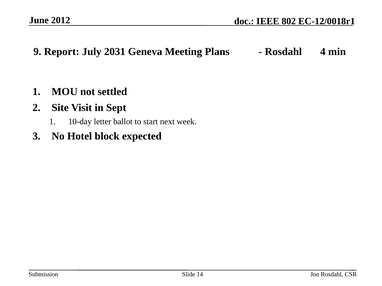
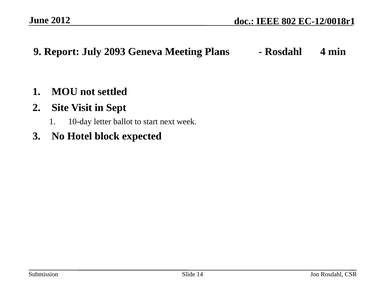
2031: 2031 -> 2093
